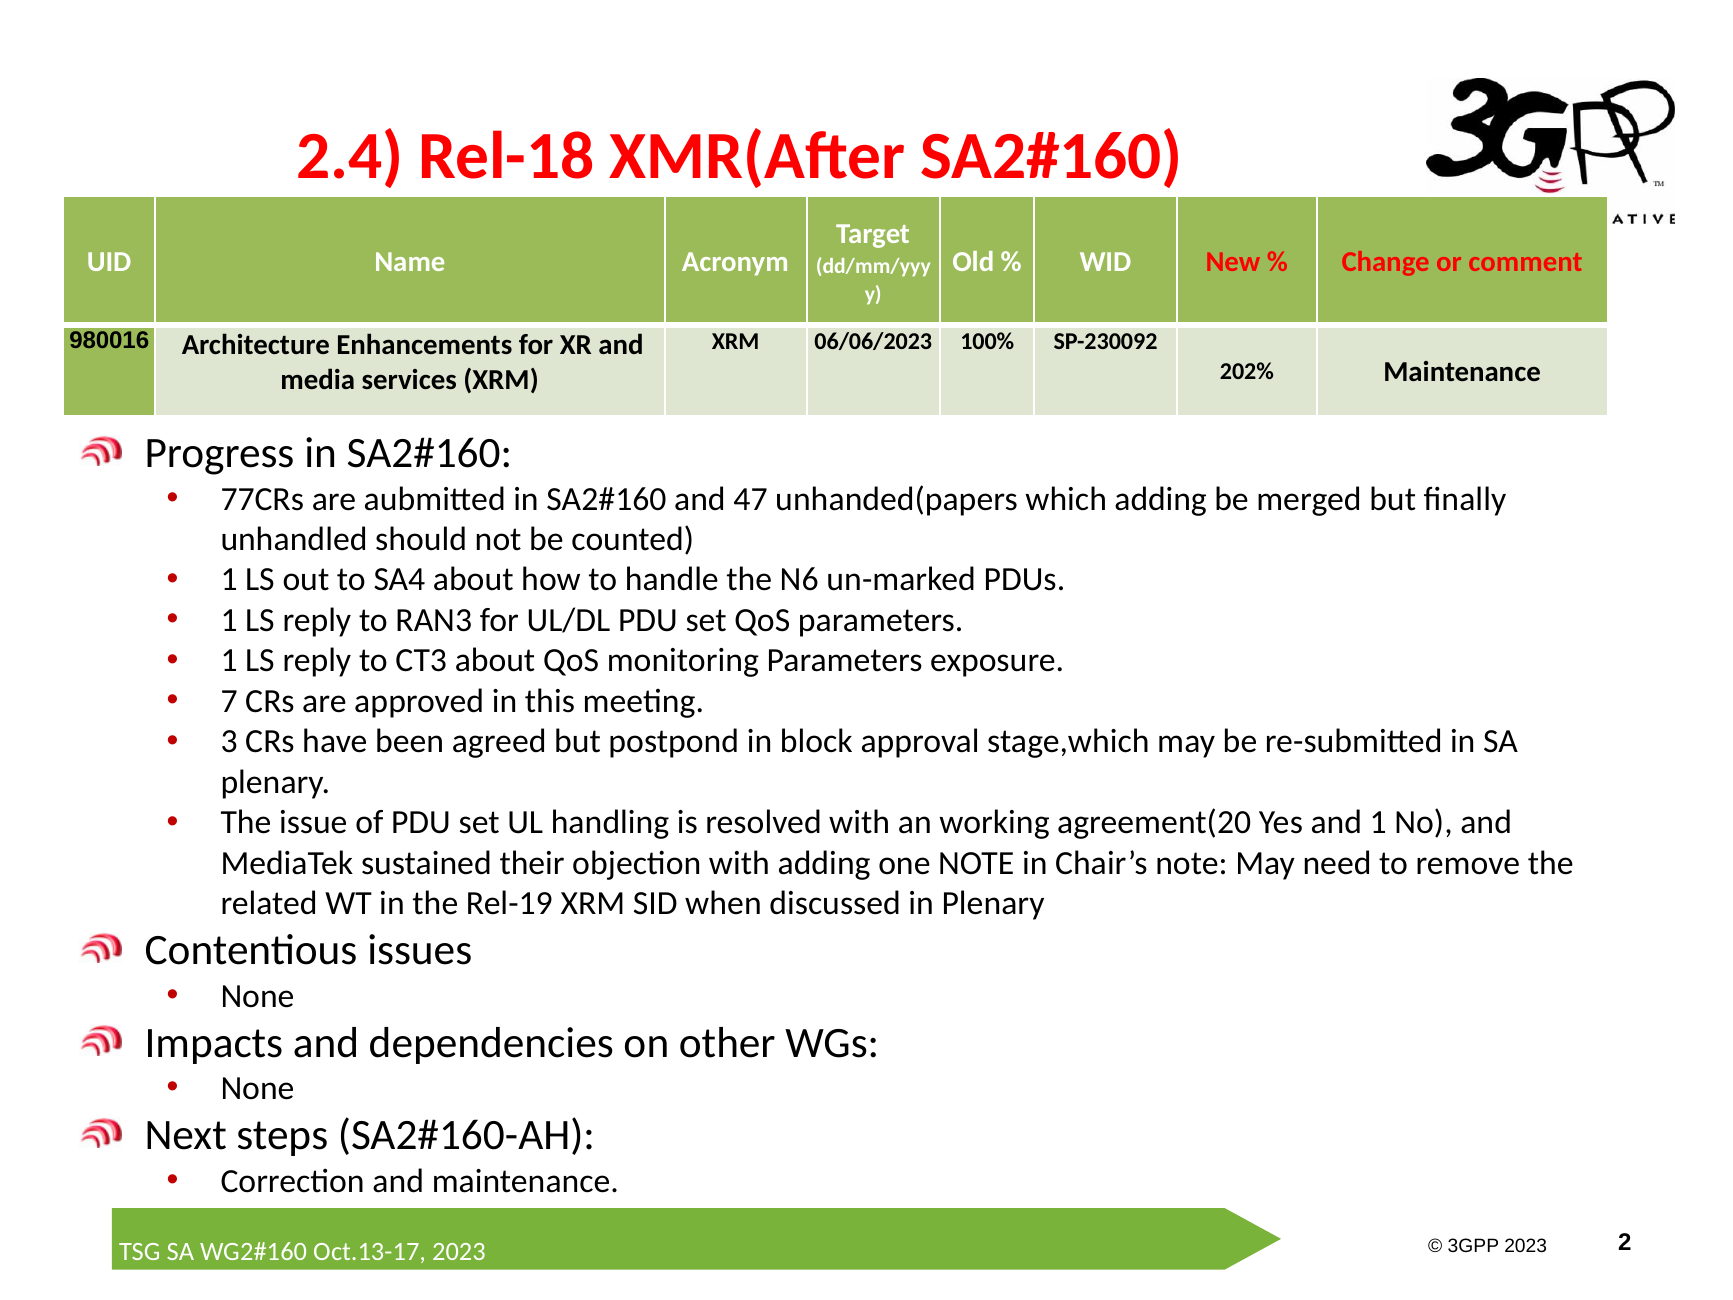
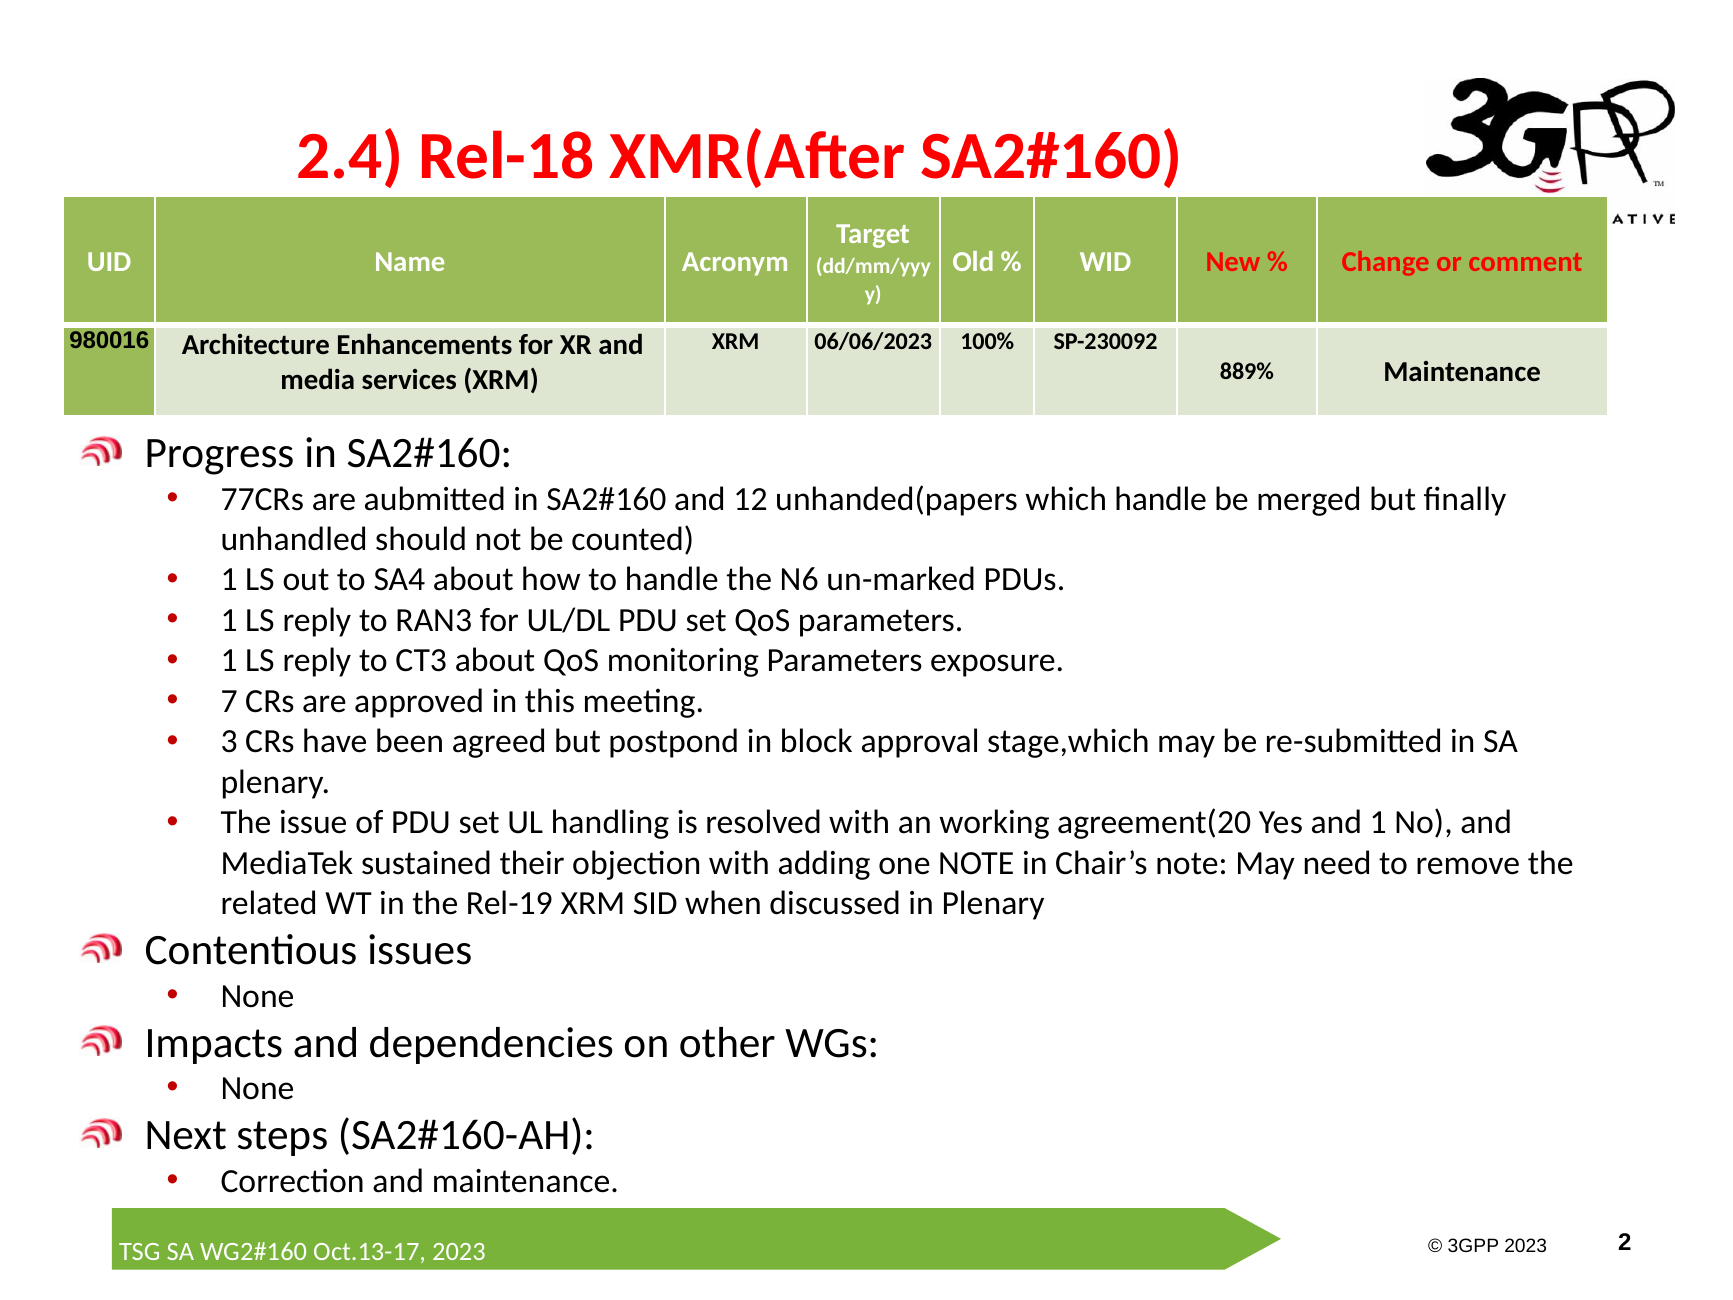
202%: 202% -> 889%
47: 47 -> 12
which adding: adding -> handle
